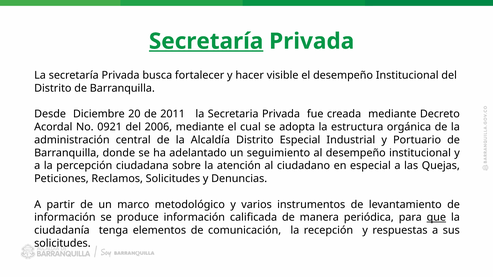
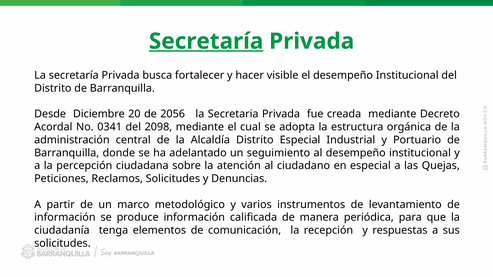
2011: 2011 -> 2056
0921: 0921 -> 0341
2006: 2006 -> 2098
que underline: present -> none
